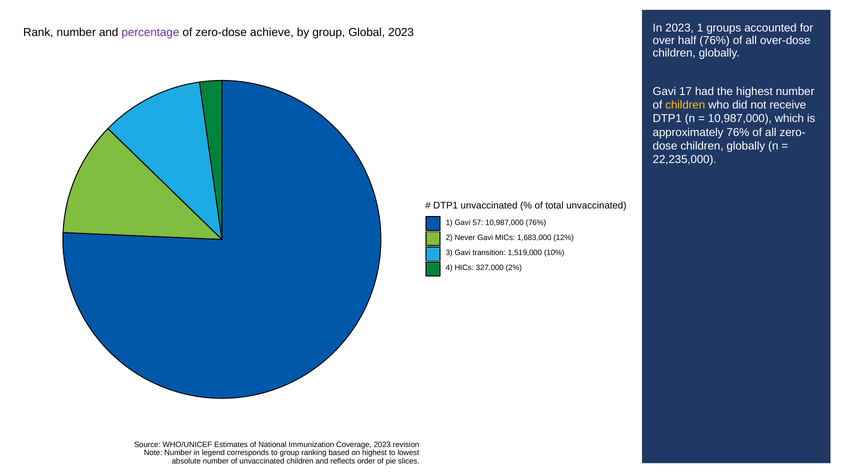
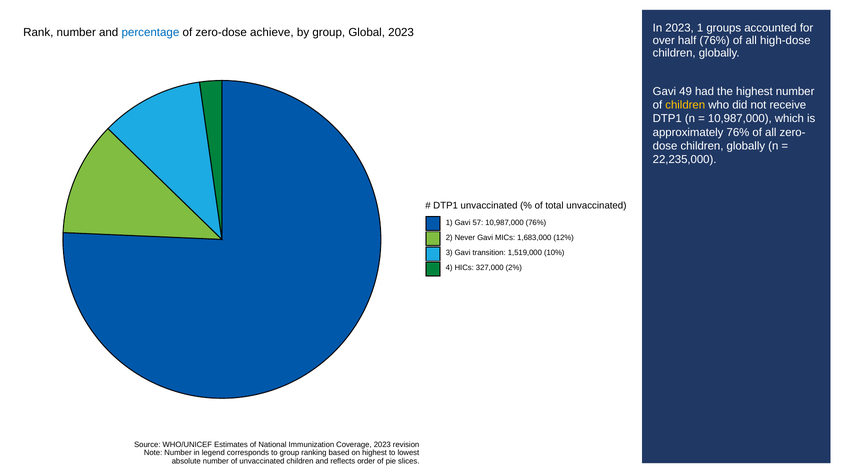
percentage colour: purple -> blue
over-dose: over-dose -> high-dose
17: 17 -> 49
